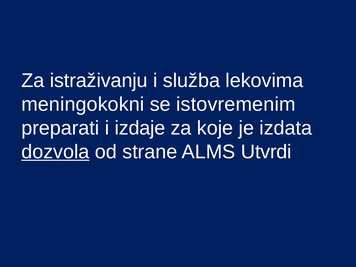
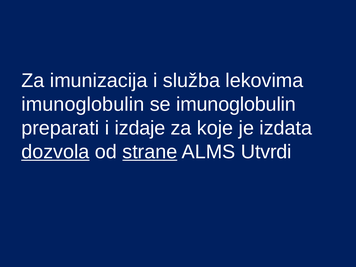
istraživanju: istraživanju -> imunizacija
meningokokni at (83, 104): meningokokni -> imunoglobulin
se istovremenim: istovremenim -> imunoglobulin
strane underline: none -> present
